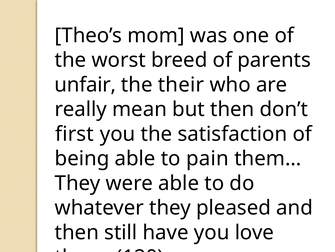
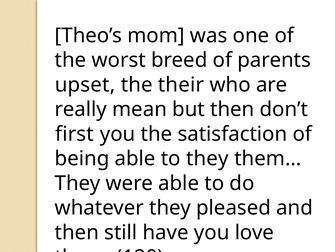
unfair: unfair -> upset
to pain: pain -> they
